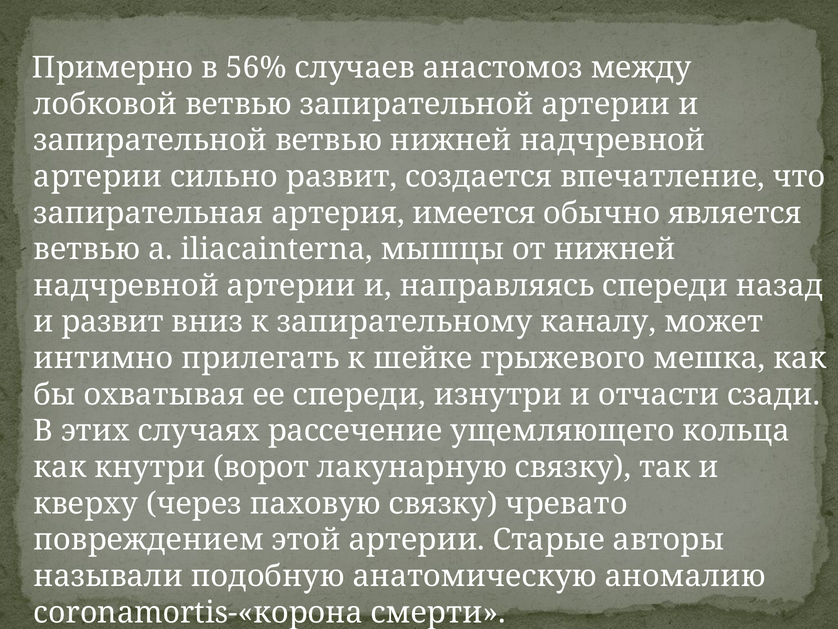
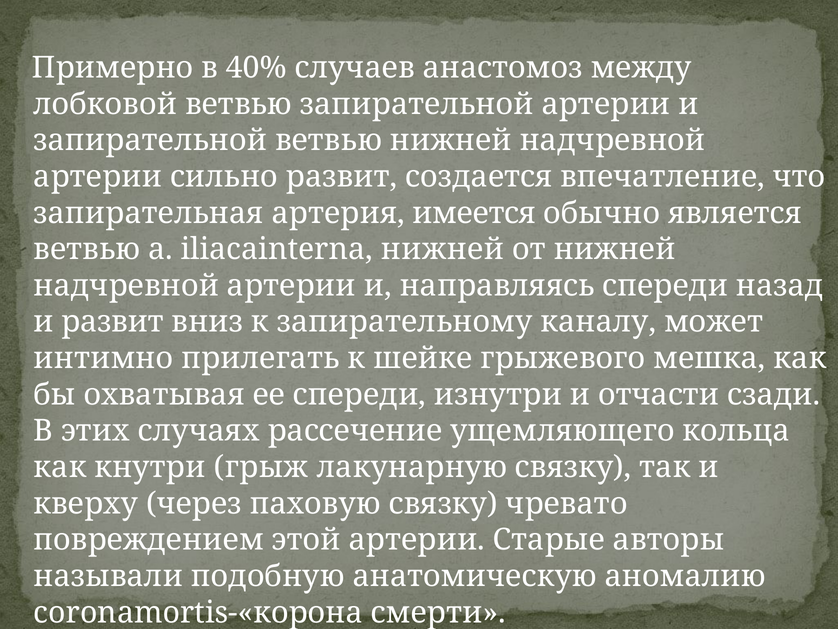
56%: 56% -> 40%
iliacainterna мышцы: мышцы -> нижней
ворот: ворот -> грыж
